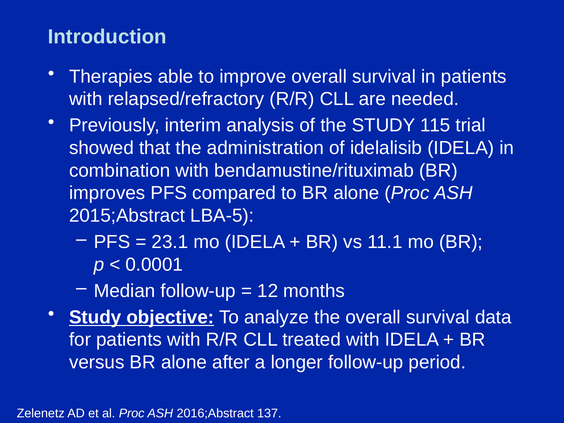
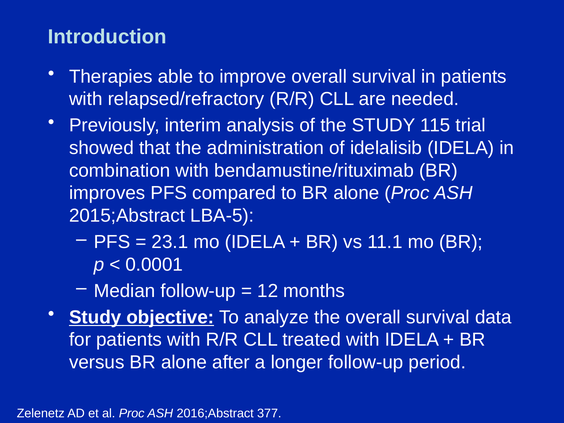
137: 137 -> 377
